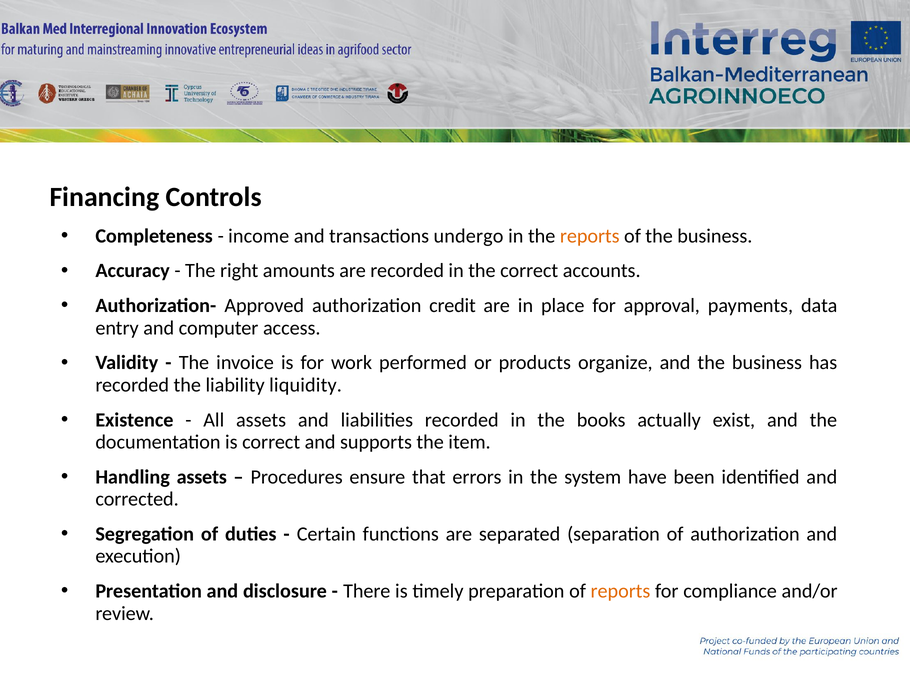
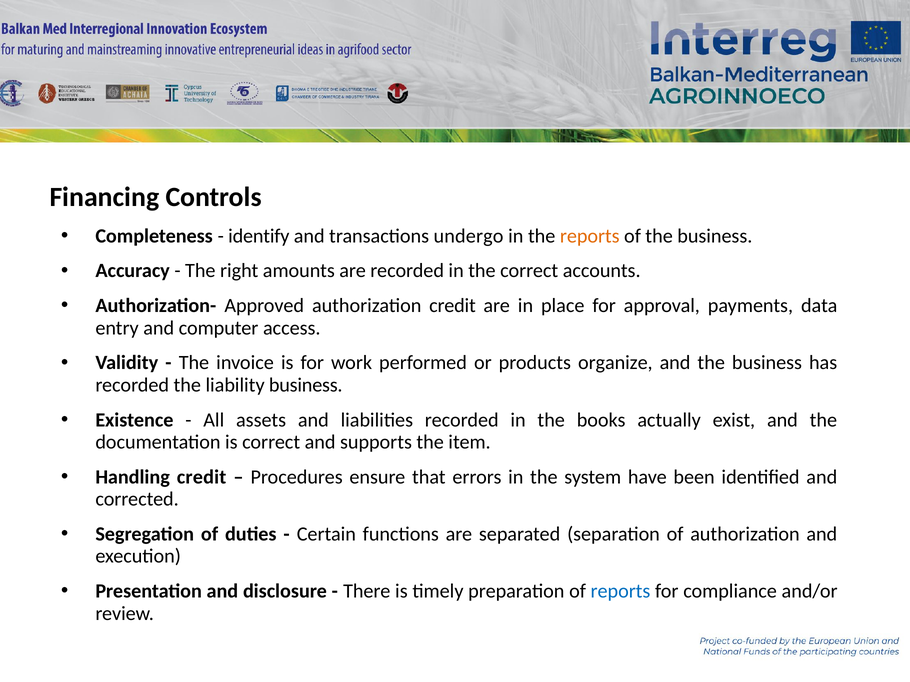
income: income -> identify
liability liquidity: liquidity -> business
Handling assets: assets -> credit
reports at (620, 592) colour: orange -> blue
